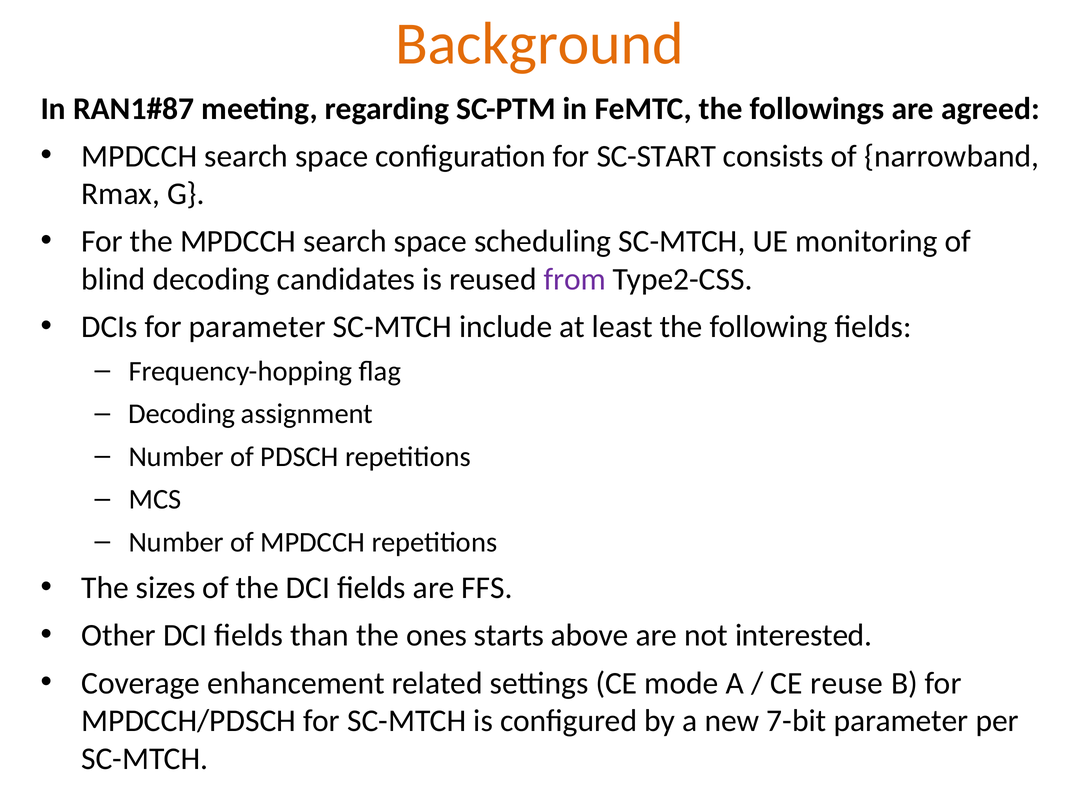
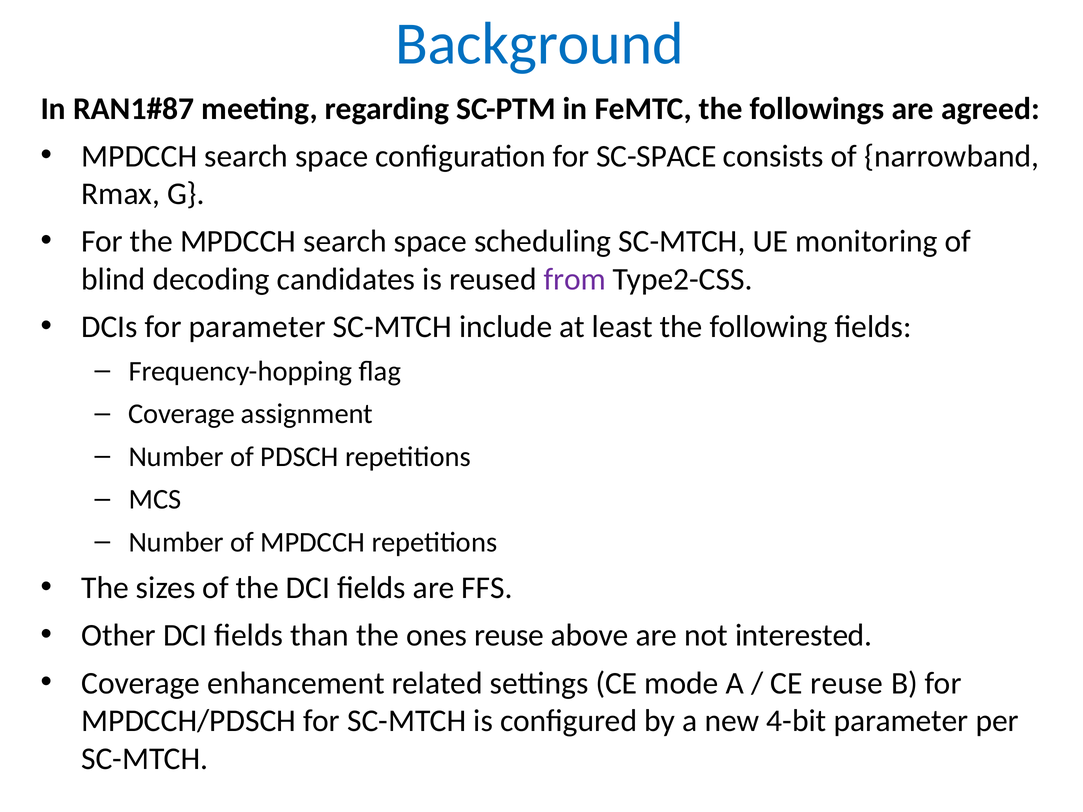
Background colour: orange -> blue
SC-START: SC-START -> SC-SPACE
Decoding at (182, 414): Decoding -> Coverage
ones starts: starts -> reuse
7-bit: 7-bit -> 4-bit
